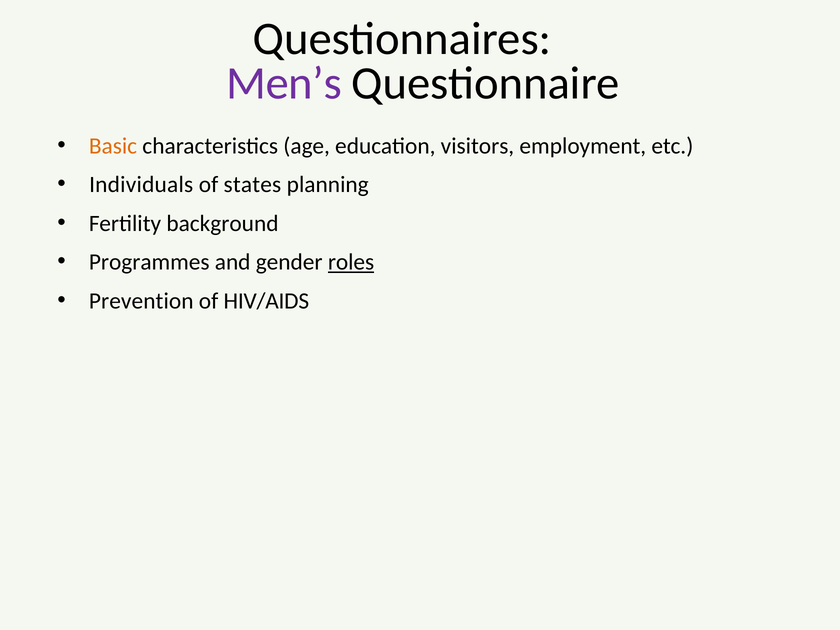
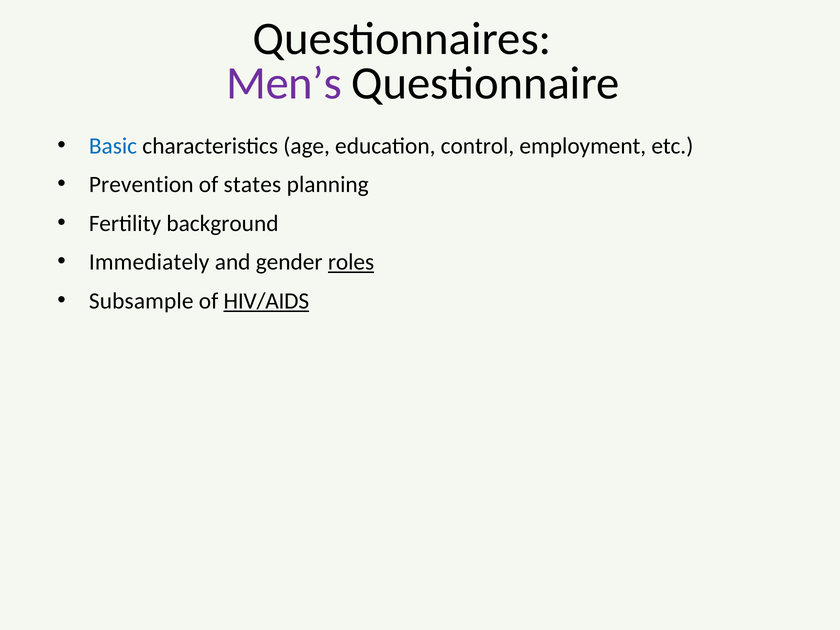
Basic colour: orange -> blue
visitors: visitors -> control
Individuals: Individuals -> Prevention
Programmes: Programmes -> Immediately
Prevention: Prevention -> Subsample
HIV/AIDS underline: none -> present
